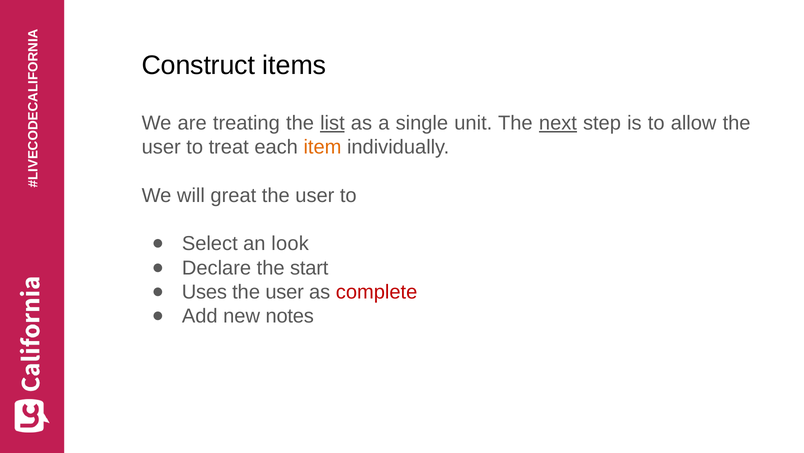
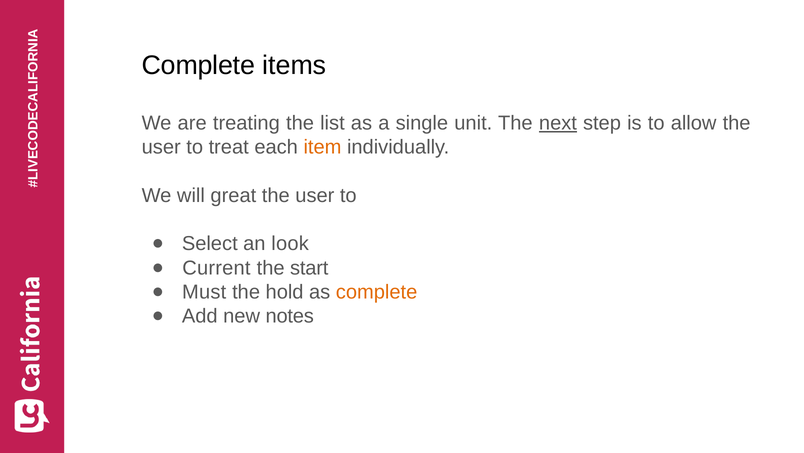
Construct at (198, 65): Construct -> Complete
list underline: present -> none
Declare: Declare -> Current
Uses: Uses -> Must
user at (285, 292): user -> hold
complete at (377, 292) colour: red -> orange
